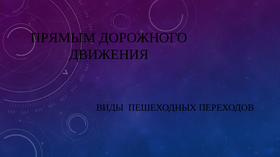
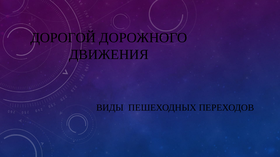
ПРЯМЫМ: ПРЯМЫМ -> ДОРОГОЙ
